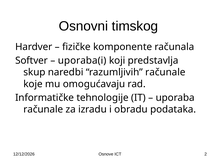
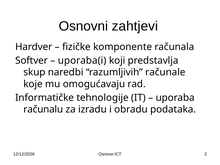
timskog: timskog -> zahtjevi
računale at (43, 109): računale -> računalu
